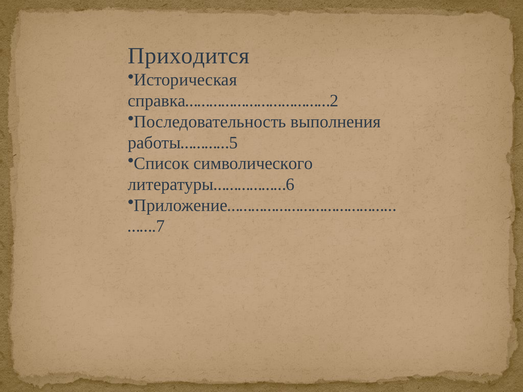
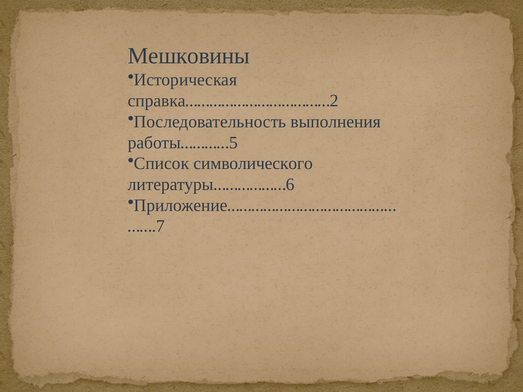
Приходится: Приходится -> Мешковины
